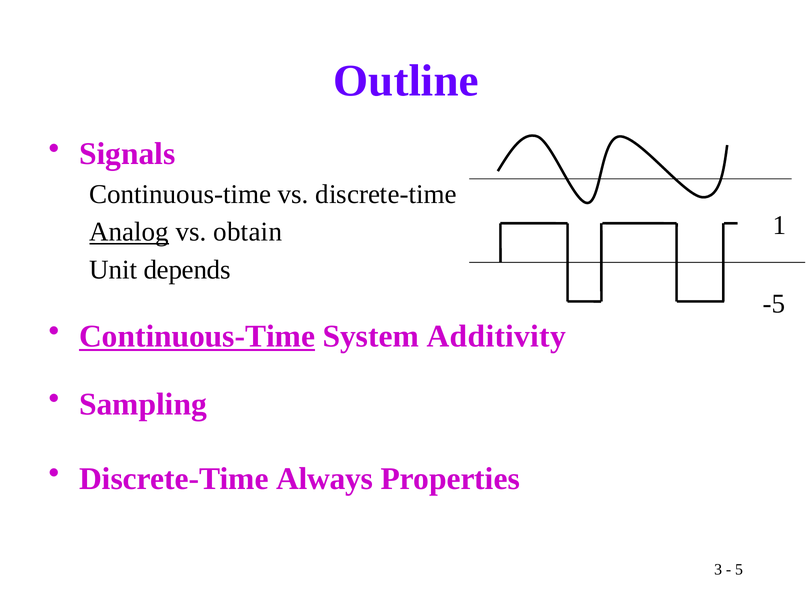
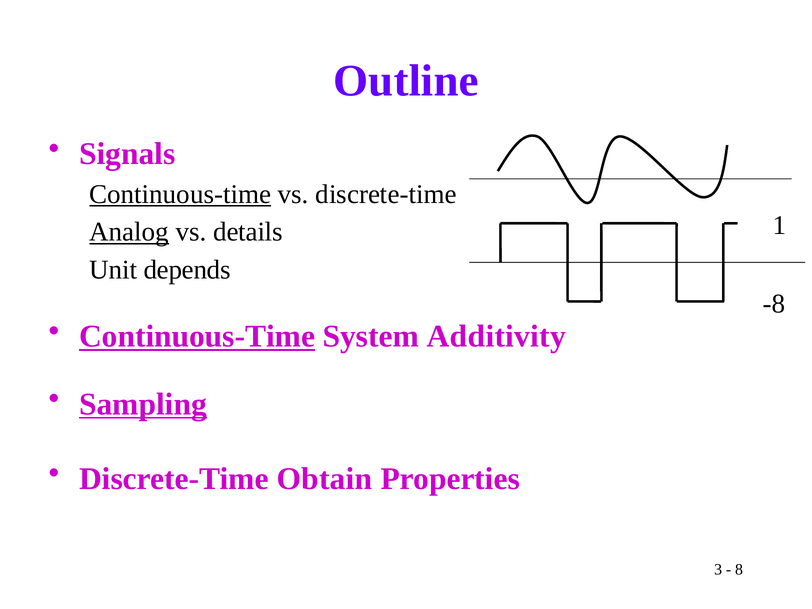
Continuous-time at (180, 194) underline: none -> present
obtain: obtain -> details
-5: -5 -> -8
Sampling underline: none -> present
Always: Always -> Obtain
5: 5 -> 8
